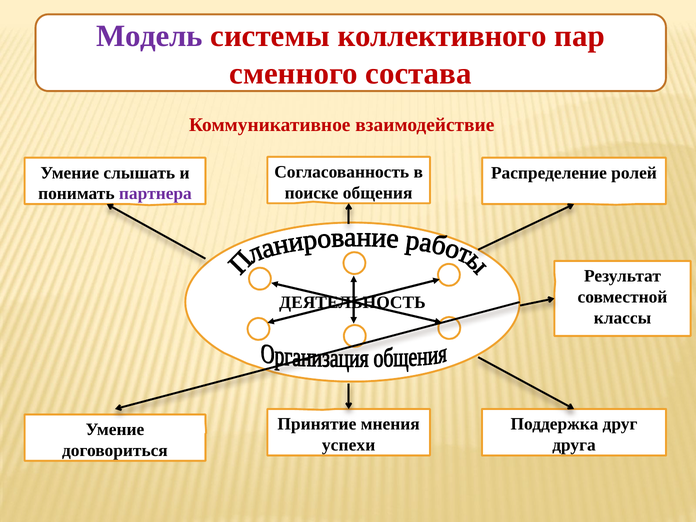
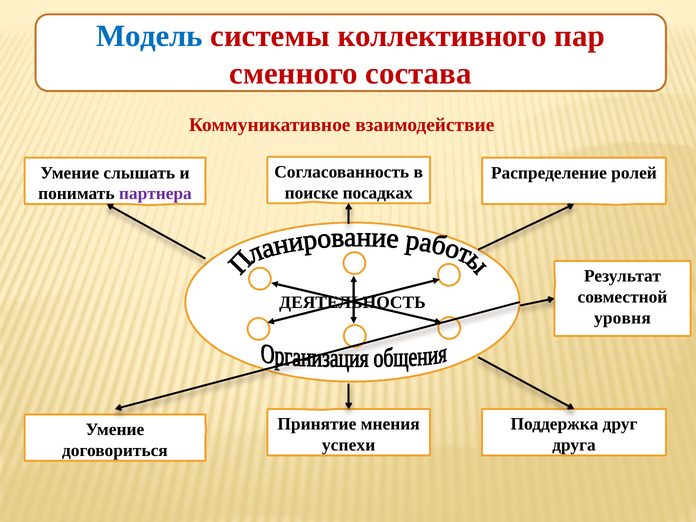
Модель colour: purple -> blue
общения: общения -> посадках
классы: классы -> уровня
